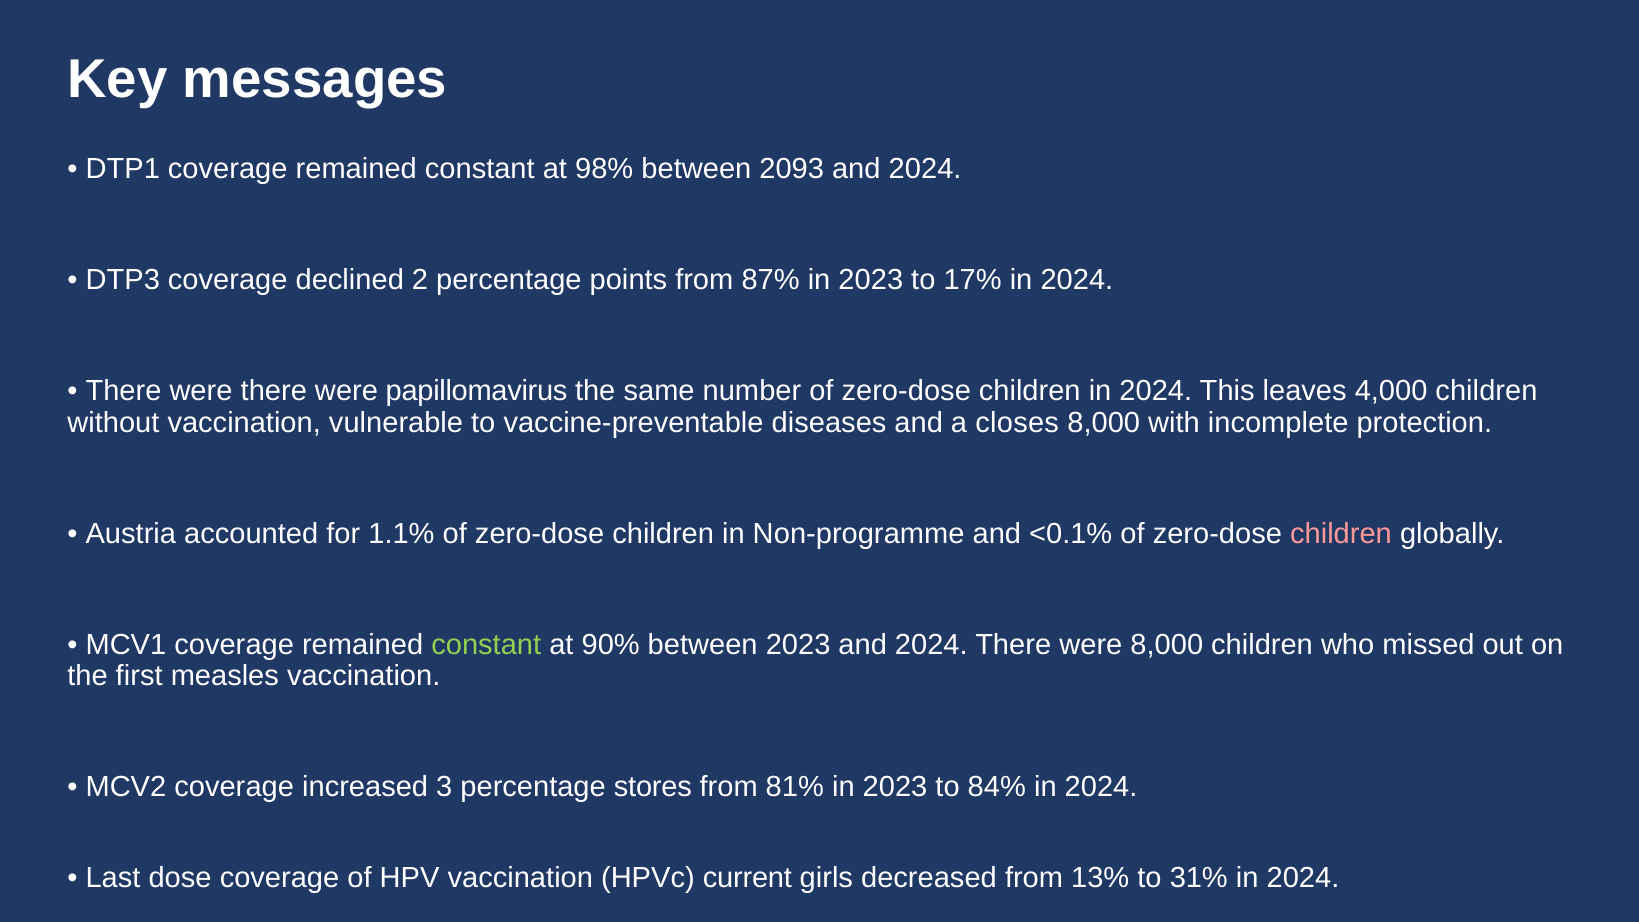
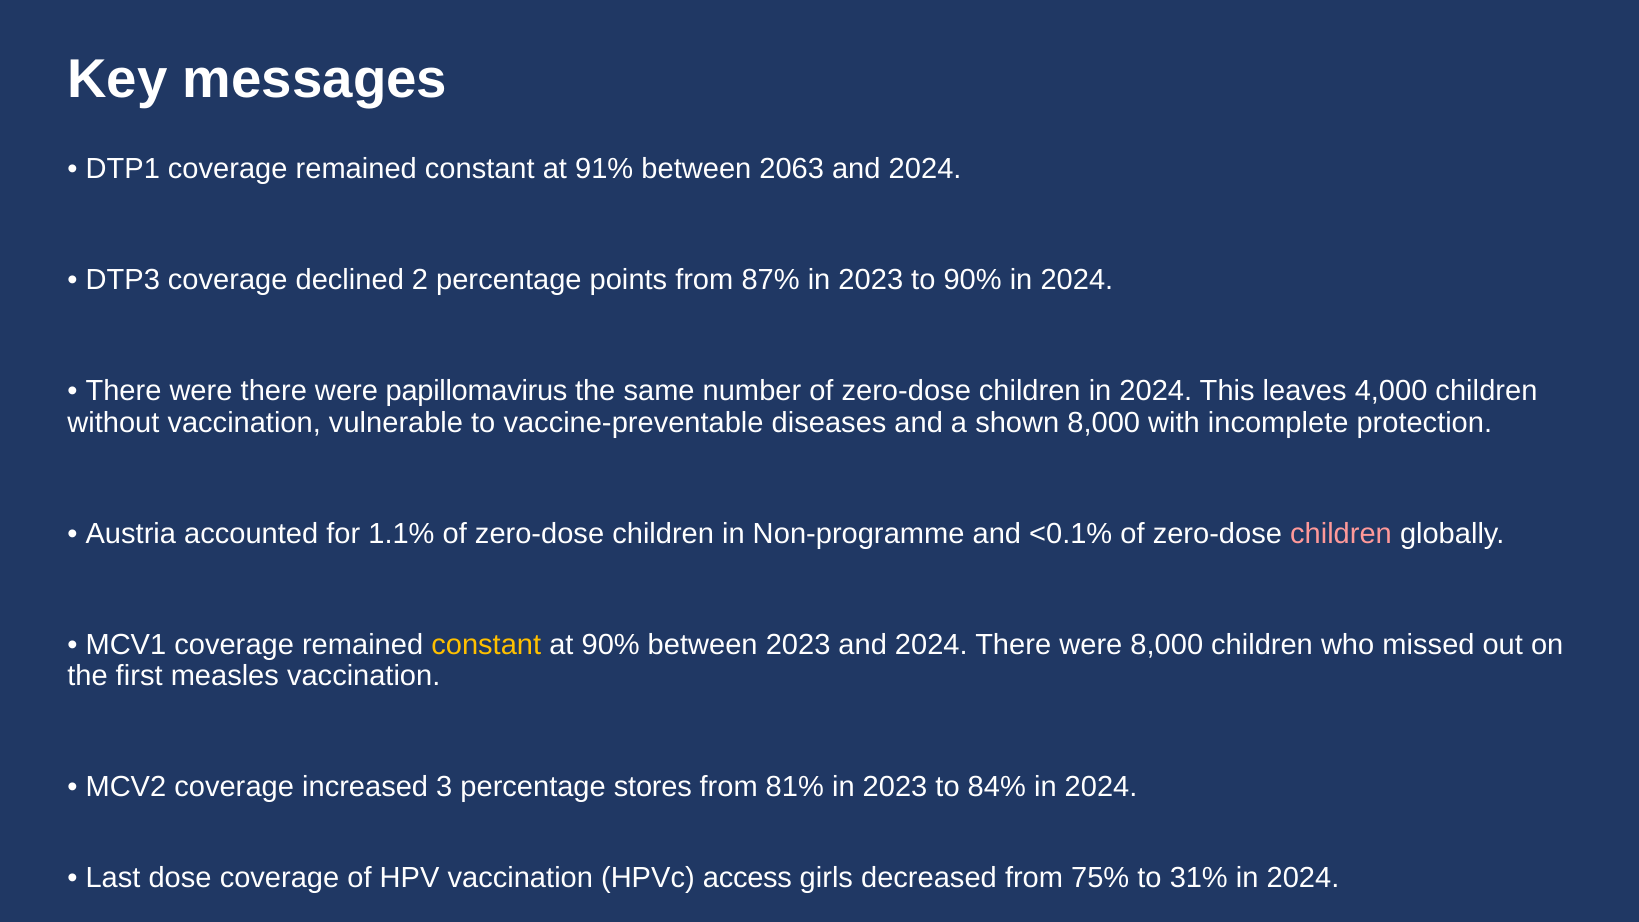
98%: 98% -> 91%
2093: 2093 -> 2063
to 17%: 17% -> 90%
closes: closes -> shown
constant at (486, 645) colour: light green -> yellow
current: current -> access
13%: 13% -> 75%
